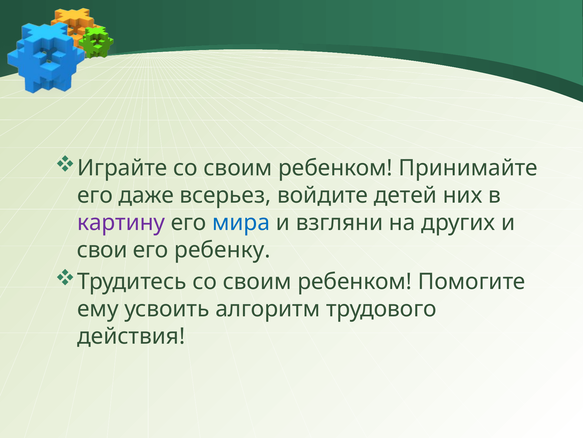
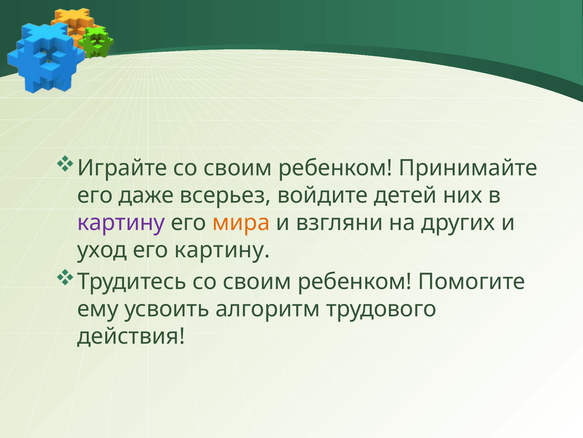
мира colour: blue -> orange
свои: свои -> уход
его ребенку: ребенку -> картину
